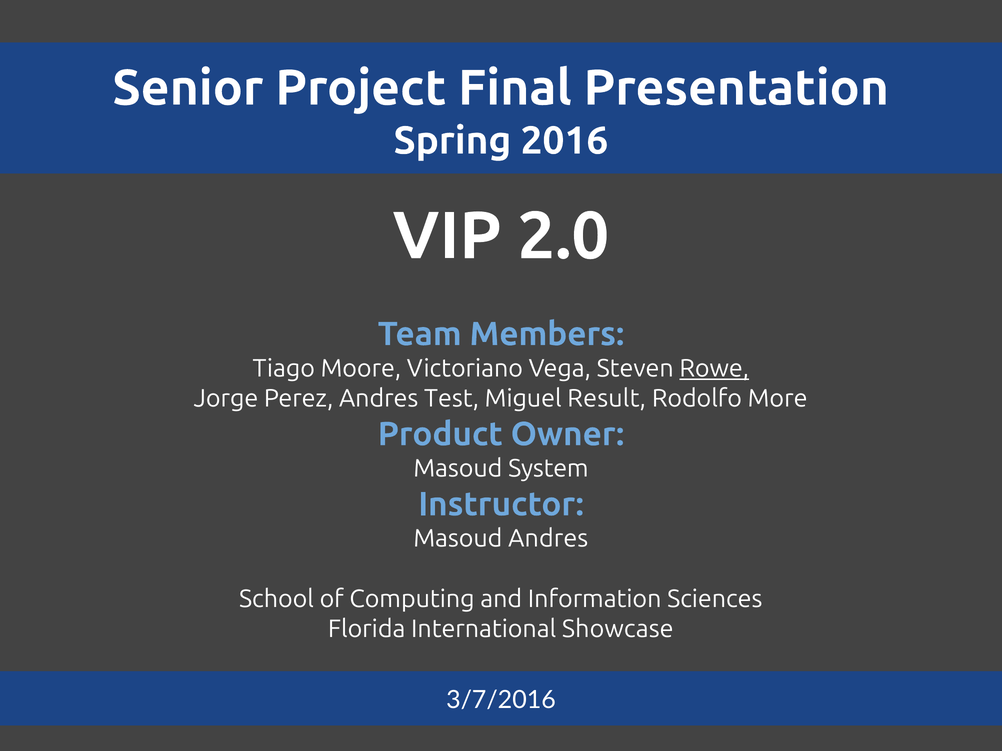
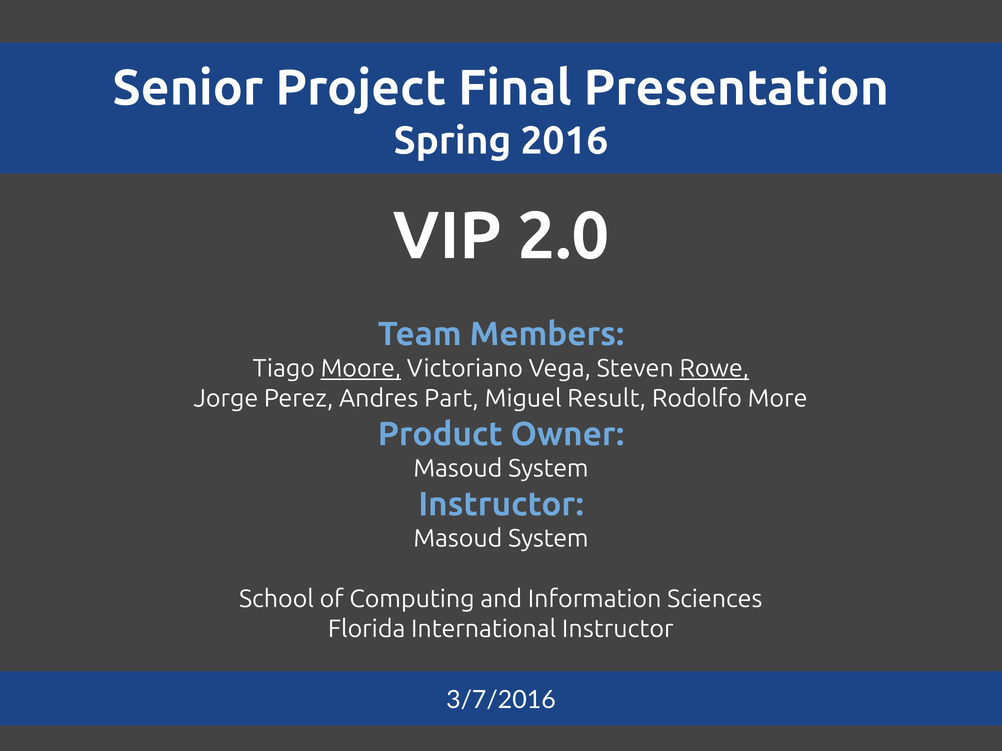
Moore underline: none -> present
Test: Test -> Part
Andres at (548, 539): Andres -> System
International Showcase: Showcase -> Instructor
